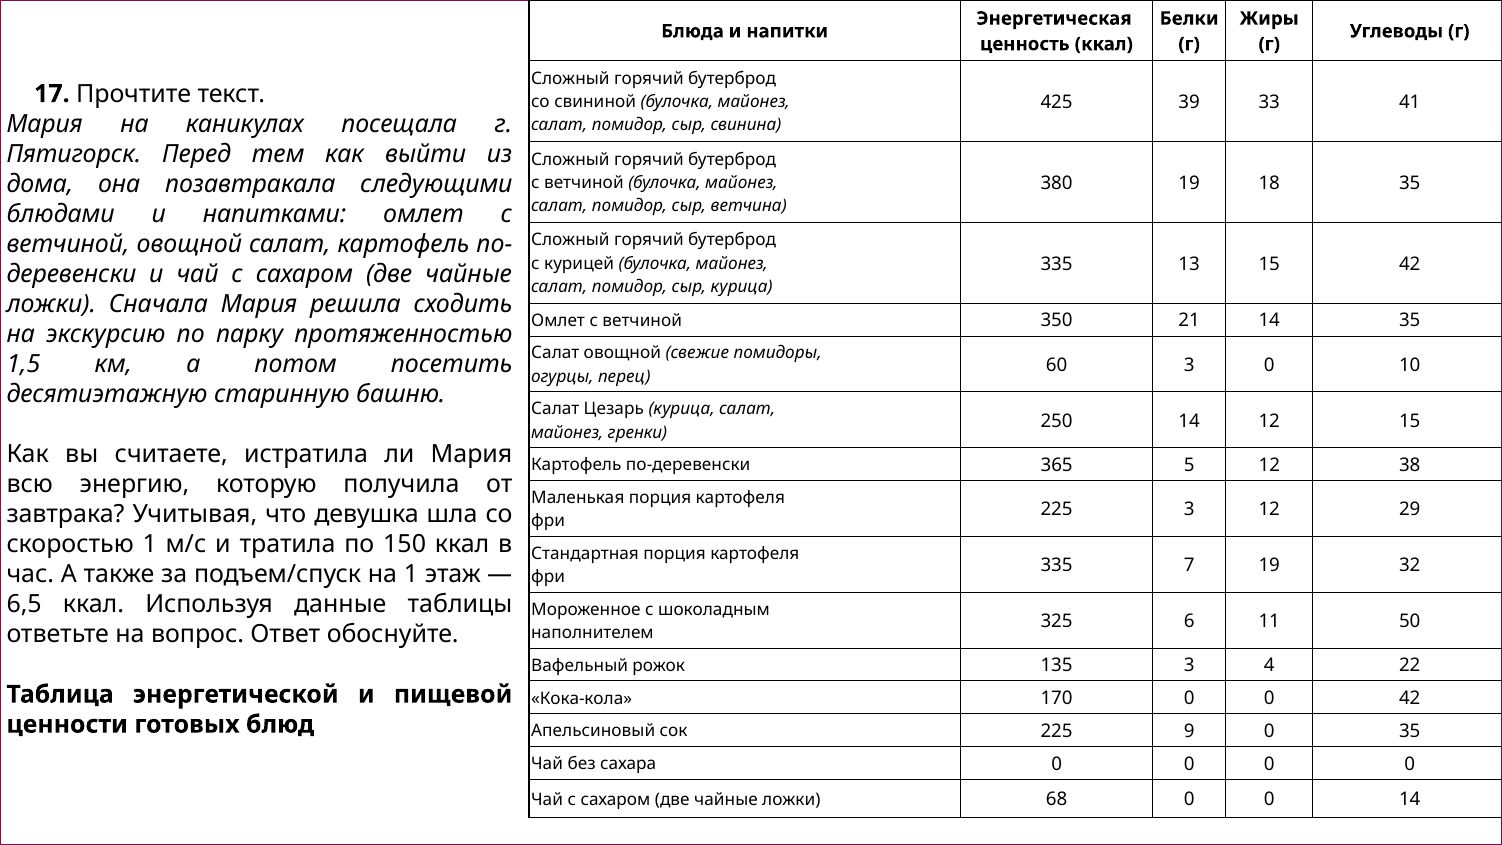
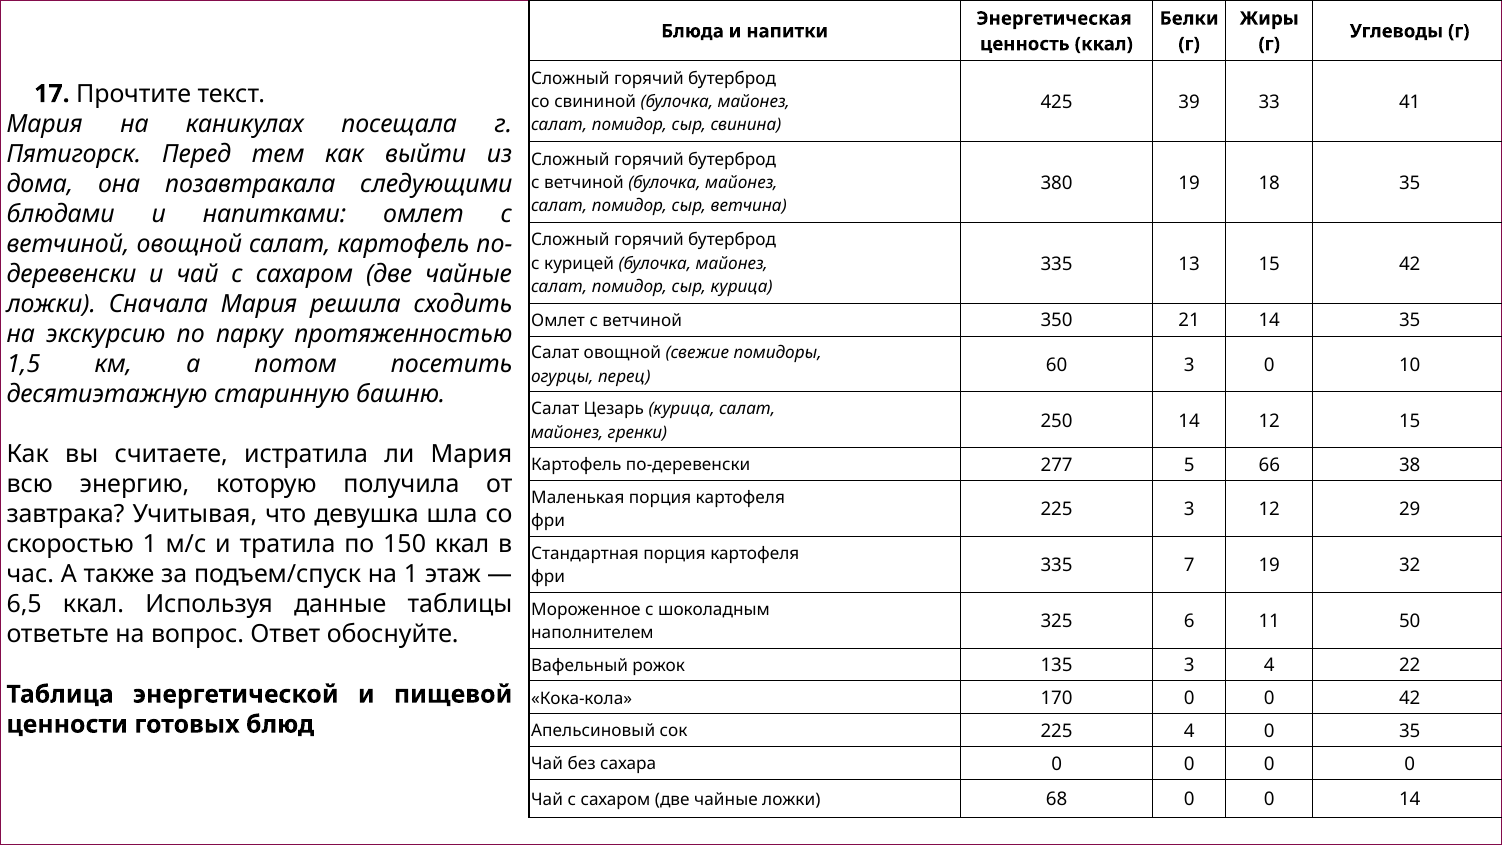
365: 365 -> 277
5 12: 12 -> 66
225 9: 9 -> 4
